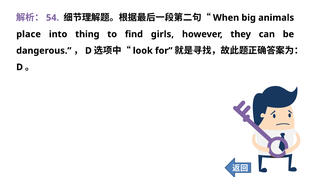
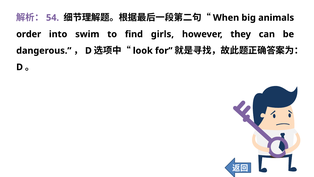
place: place -> order
thing: thing -> swim
